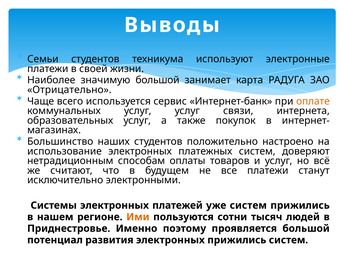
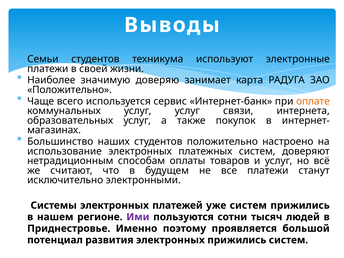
значимую большой: большой -> доверяю
Отрицательно at (69, 90): Отрицательно -> Положительно
Ими colour: orange -> purple
